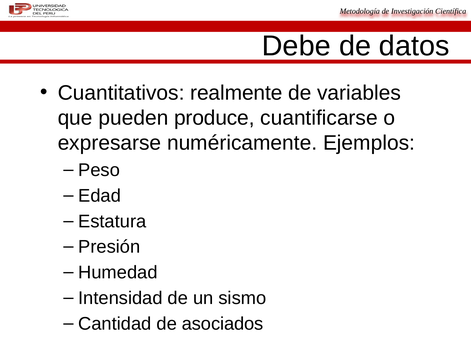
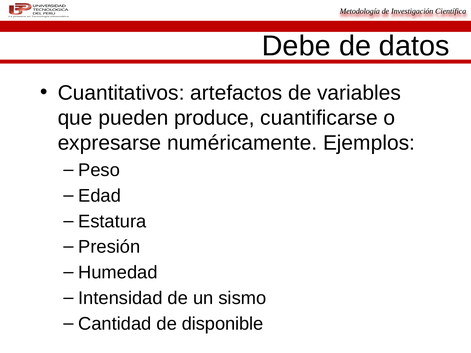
realmente: realmente -> artefactos
asociados: asociados -> disponible
